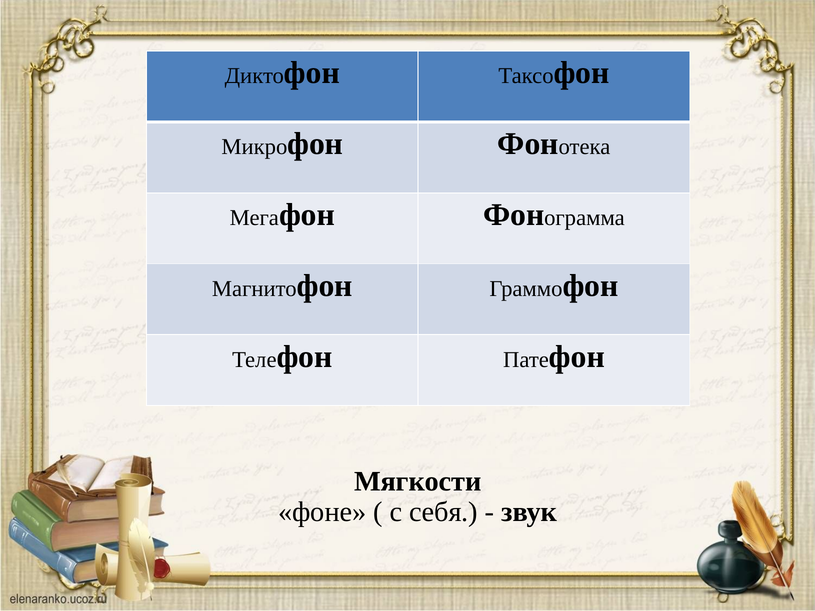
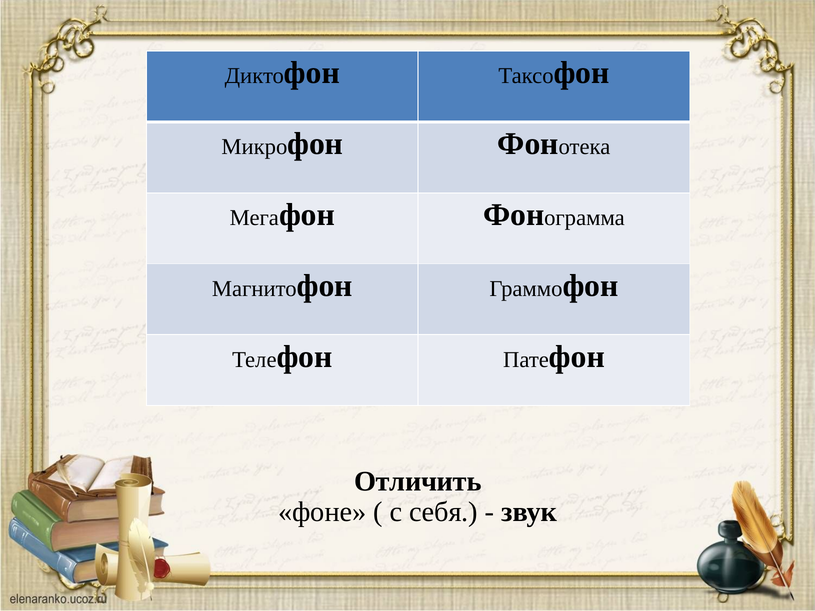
Мягкости: Мягкости -> Отличить
